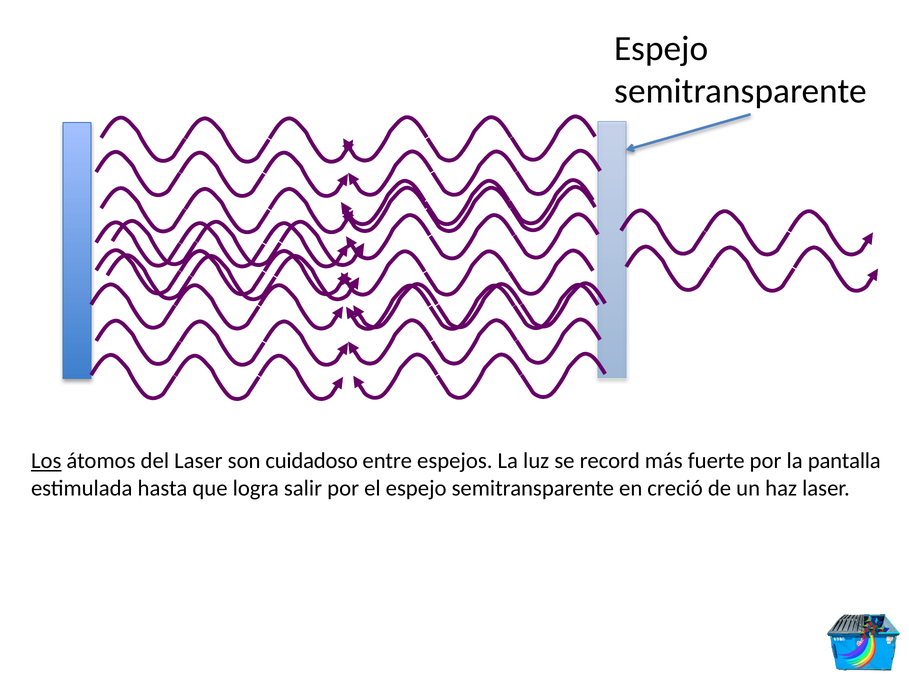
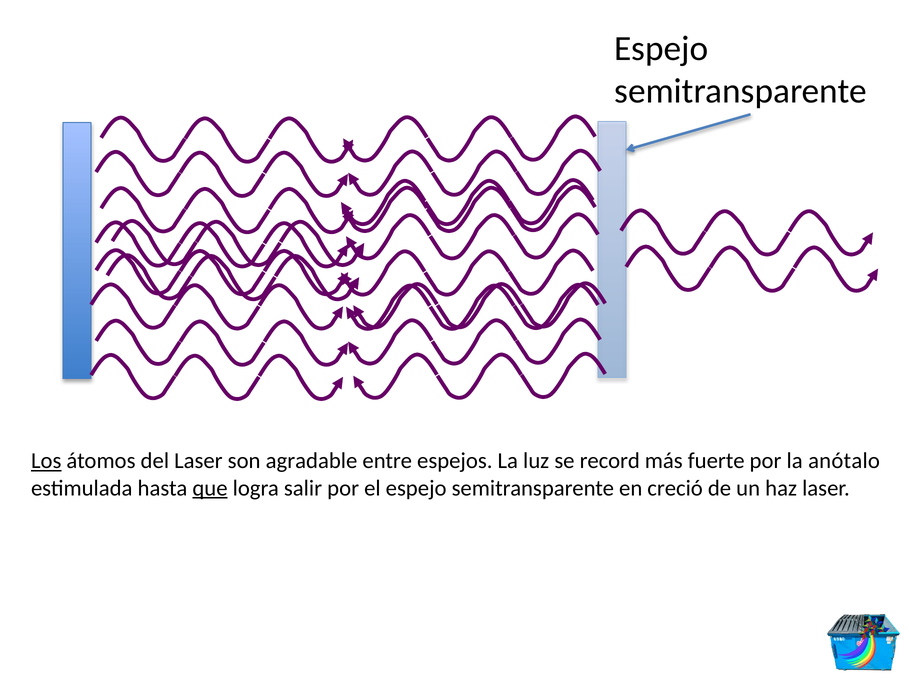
cuidadoso: cuidadoso -> agradable
pantalla: pantalla -> anótalo
que underline: none -> present
